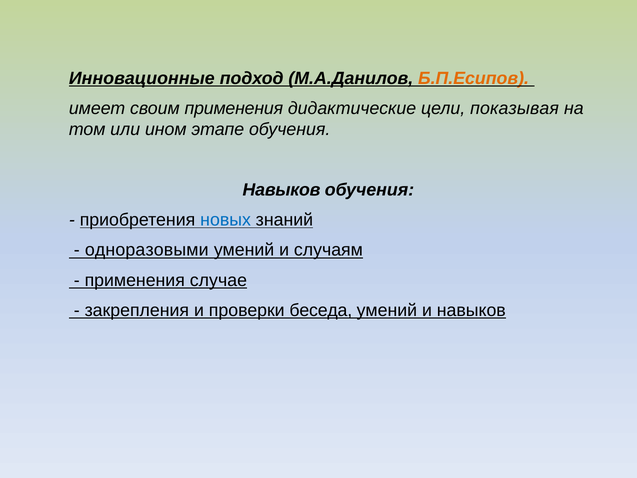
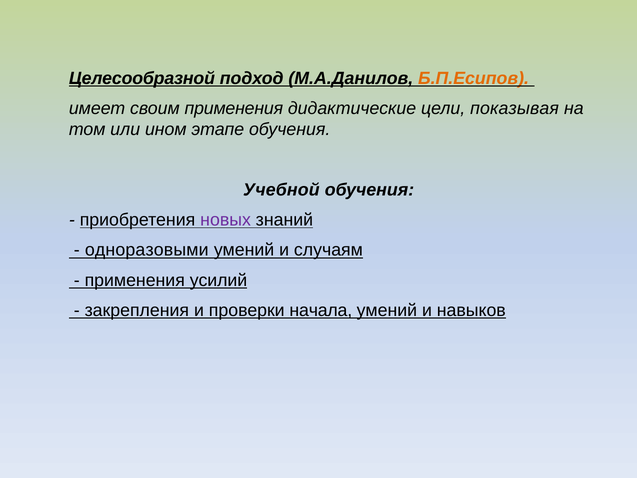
Инновационные: Инновационные -> Целесообразной
Навыков at (282, 190): Навыков -> Учебной
новых colour: blue -> purple
случае: случае -> усилий
беседа: беседа -> начала
